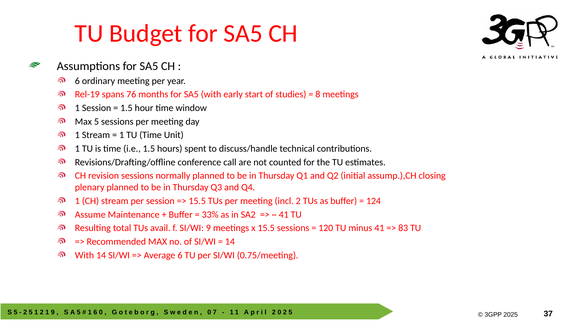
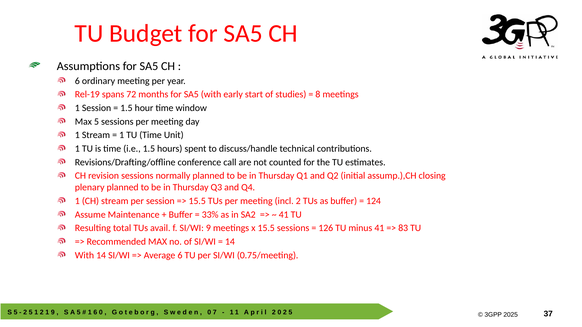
76: 76 -> 72
120: 120 -> 126
